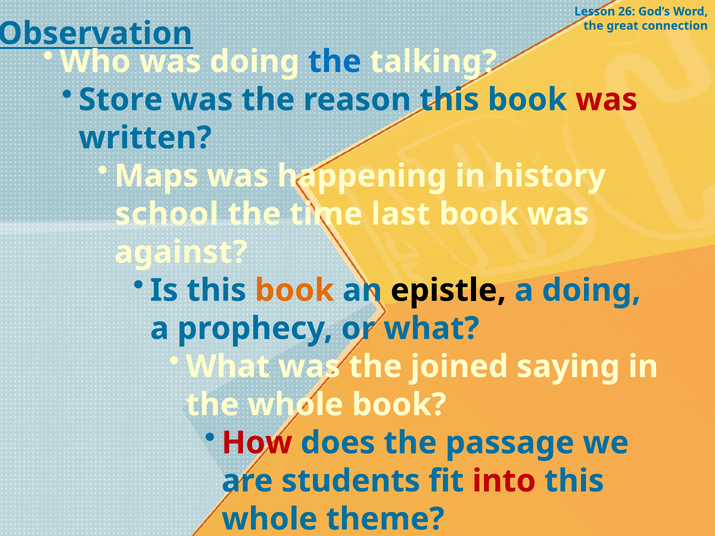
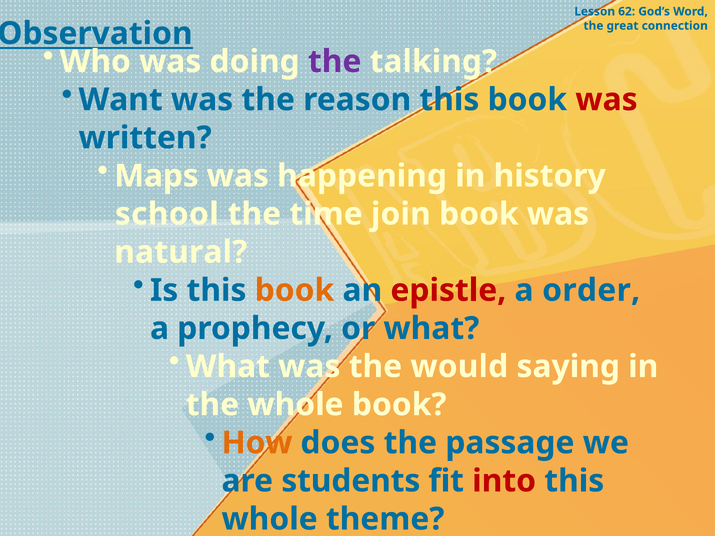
26: 26 -> 62
the at (335, 62) colour: blue -> purple
Store: Store -> Want
last: last -> join
against: against -> natural
epistle colour: black -> red
a doing: doing -> order
joined: joined -> would
How colour: red -> orange
